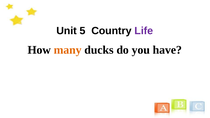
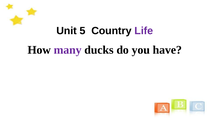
many colour: orange -> purple
